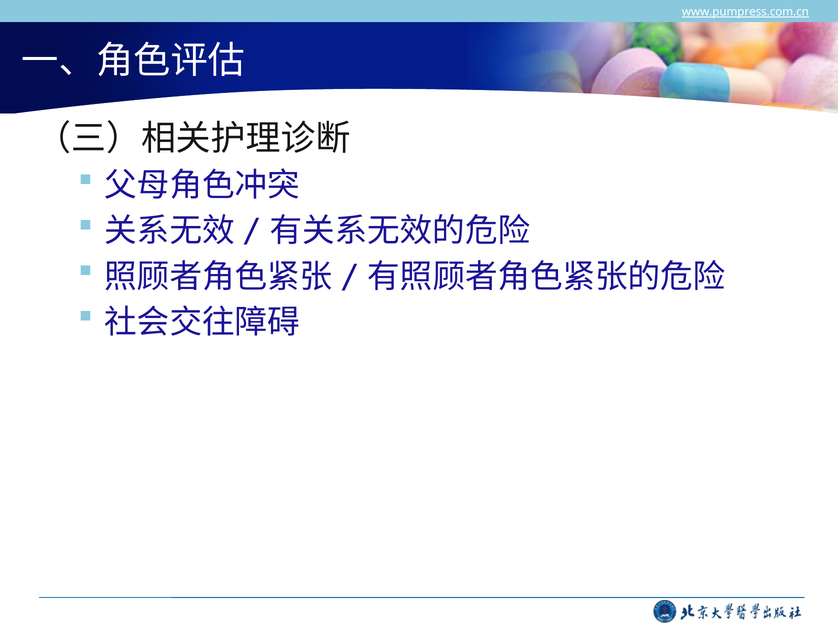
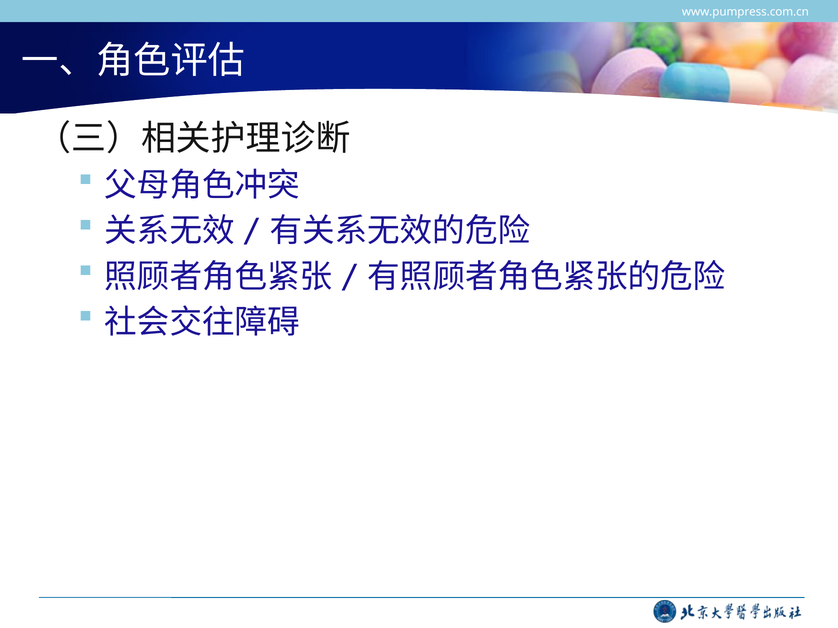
www.pumpress.com.cn underline: present -> none
